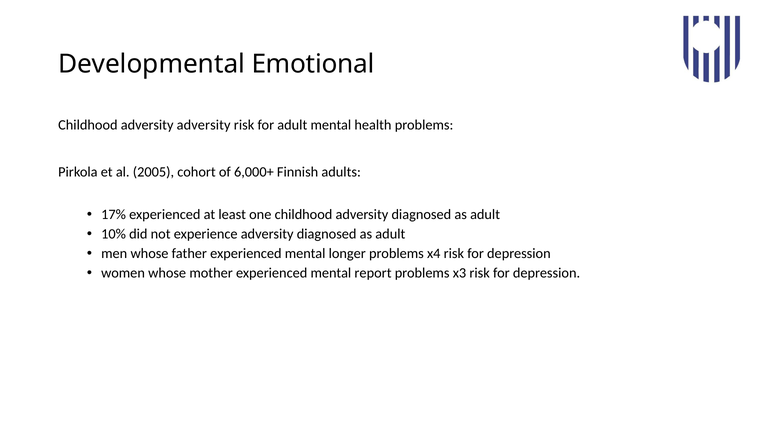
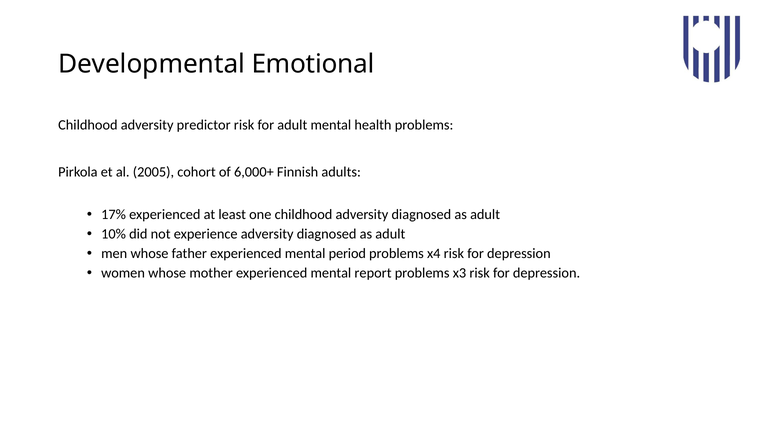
adversity adversity: adversity -> predictor
longer: longer -> period
